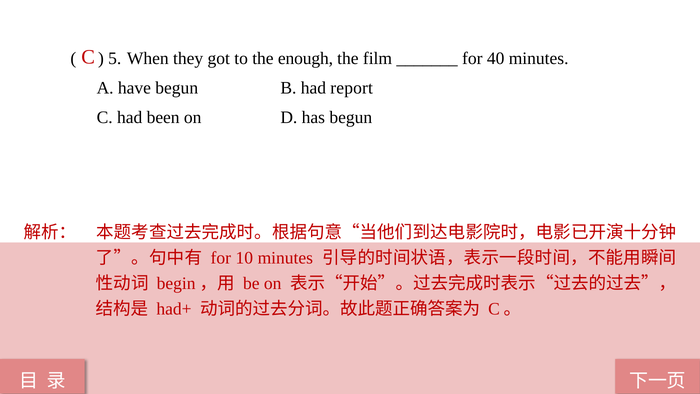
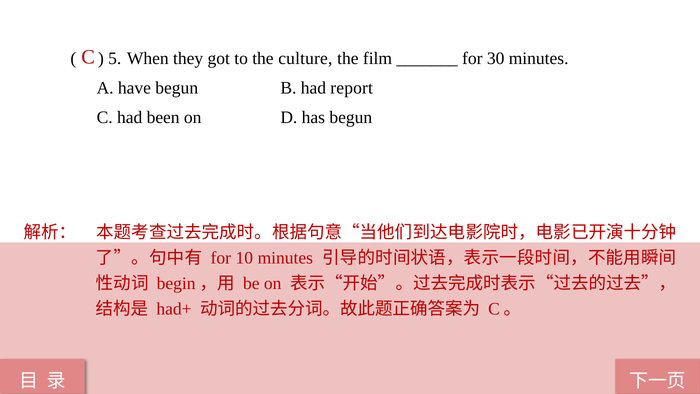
enough: enough -> culture
40: 40 -> 30
